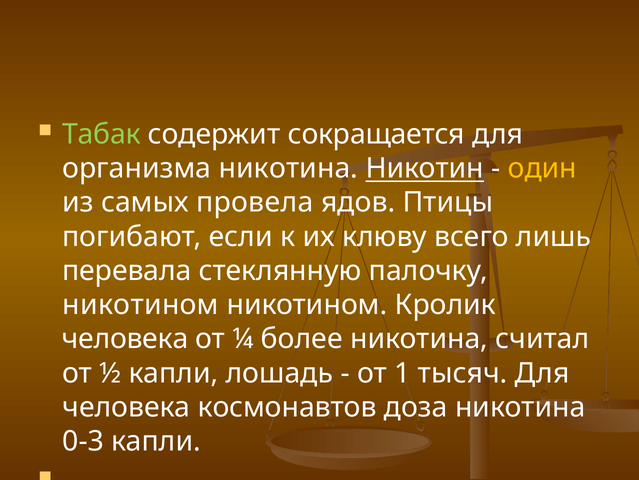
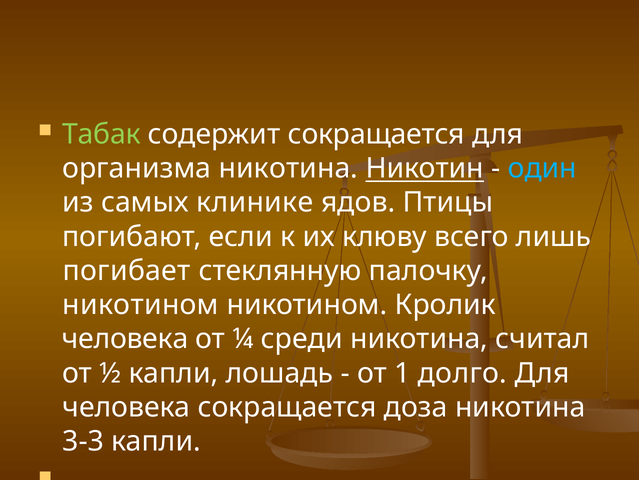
один colour: yellow -> light blue
провела: провела -> клинике
перевала: перевала -> погибает
более: более -> среди
тысяч: тысяч -> долго
человека космонавтов: космонавтов -> сокращается
0-3: 0-3 -> 3-3
